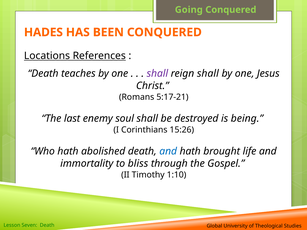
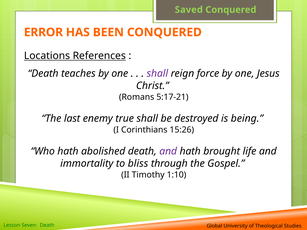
Going: Going -> Saved
HADES: HADES -> ERROR
reign shall: shall -> force
soul: soul -> true
and at (168, 151) colour: blue -> purple
